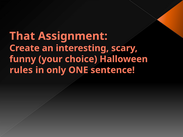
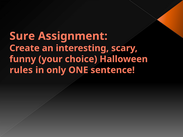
That: That -> Sure
